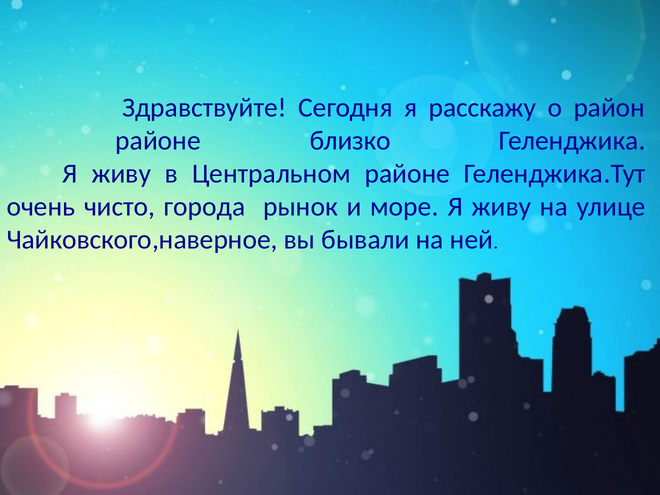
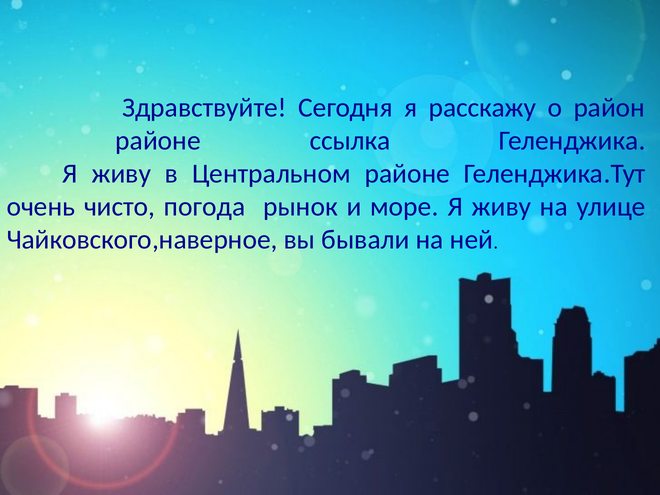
близко: близко -> ссылка
города: города -> погода
